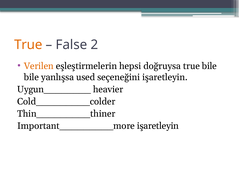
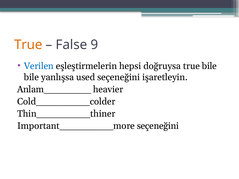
2: 2 -> 9
Verilen colour: orange -> blue
Uygun________: Uygun________ -> Anlam________
Important_________more işaretleyin: işaretleyin -> seçeneğini
